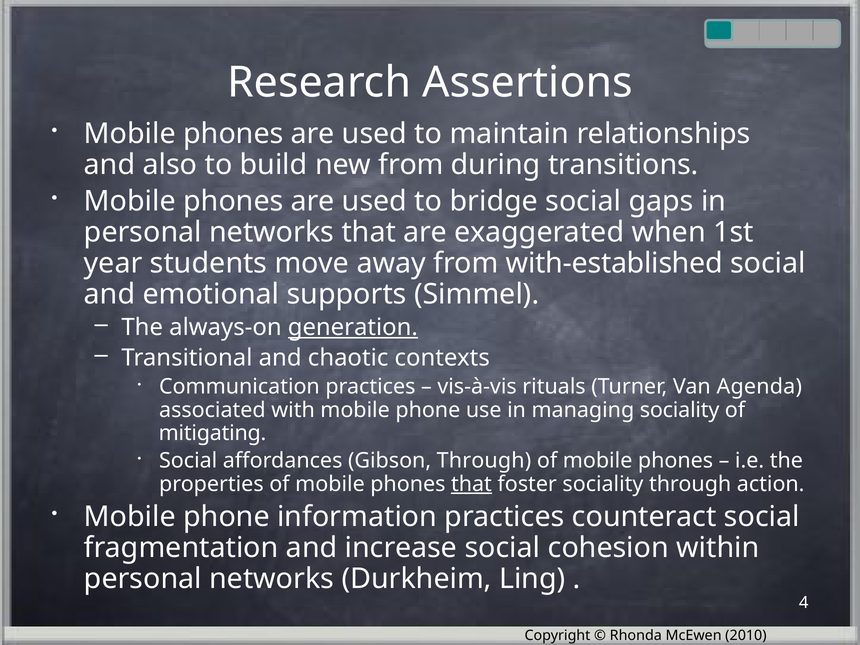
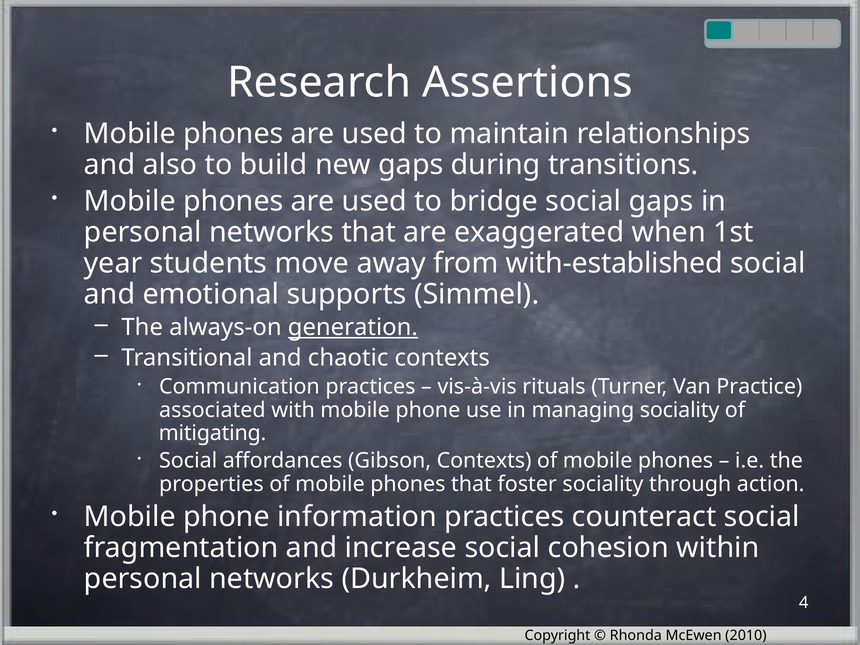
new from: from -> gaps
Agenda: Agenda -> Practice
Gibson Through: Through -> Contexts
that at (471, 484) underline: present -> none
